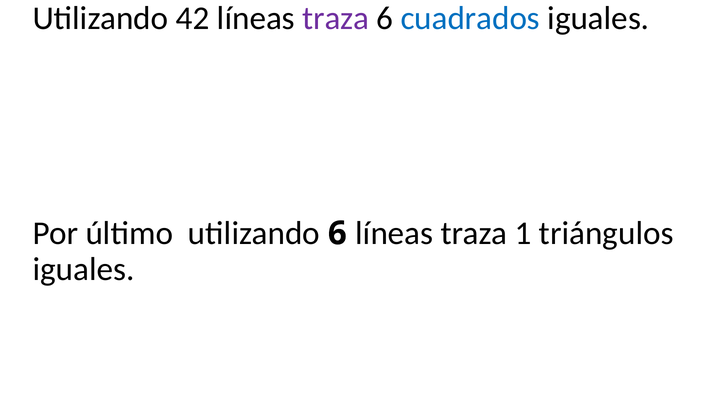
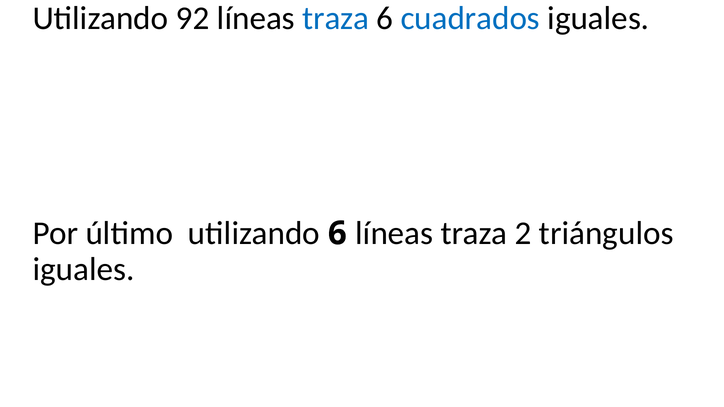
42: 42 -> 92
traza at (336, 18) colour: purple -> blue
1: 1 -> 2
